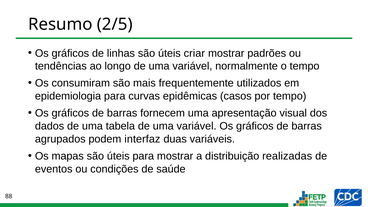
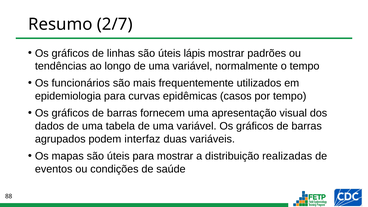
2/5: 2/5 -> 2/7
criar: criar -> lápis
consumiram: consumiram -> funcionários
